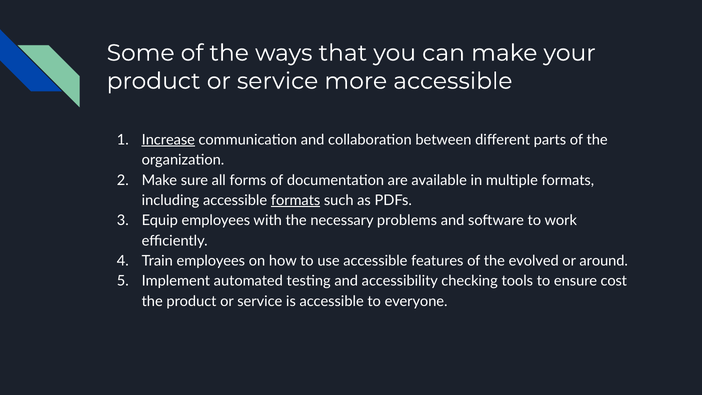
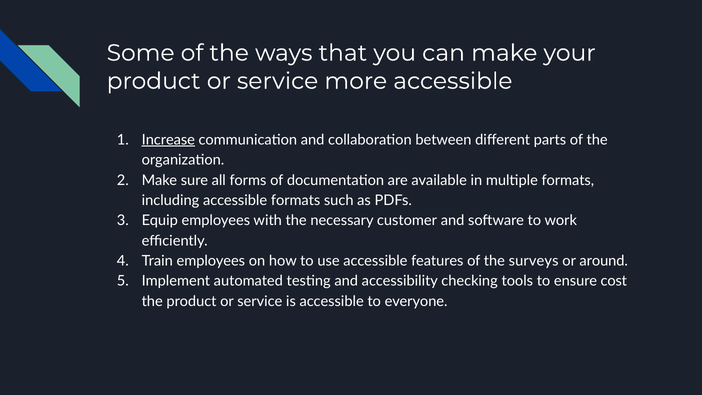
formats at (296, 200) underline: present -> none
problems: problems -> customer
evolved: evolved -> surveys
